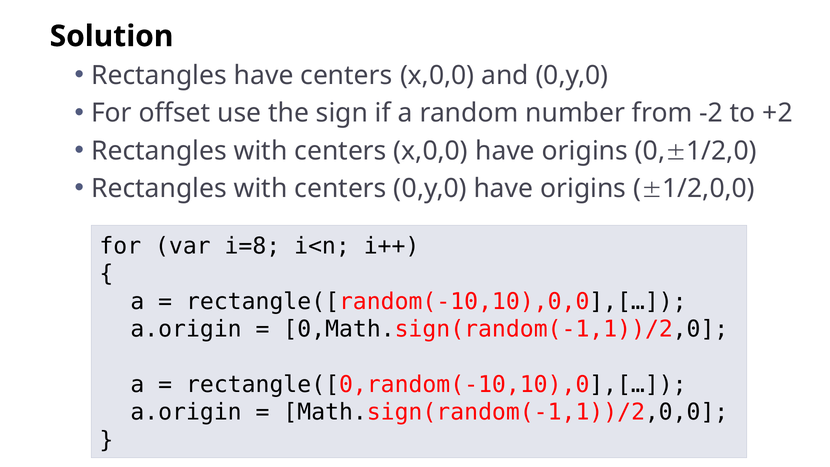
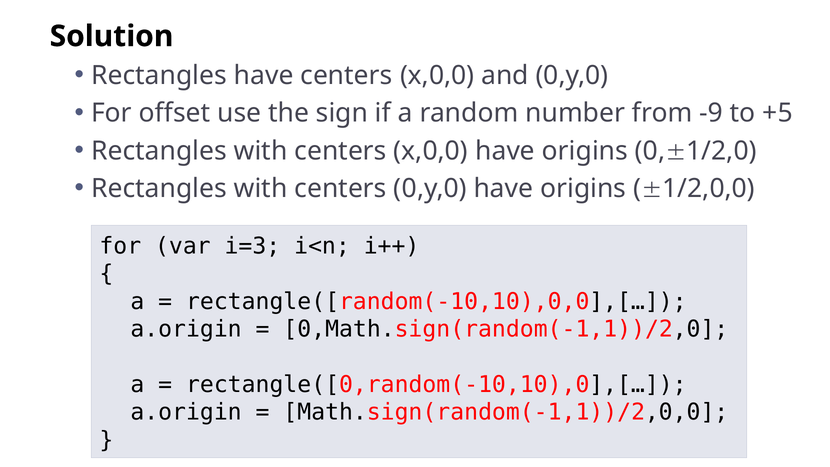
-2: -2 -> -9
+2: +2 -> +5
i=8: i=8 -> i=3
